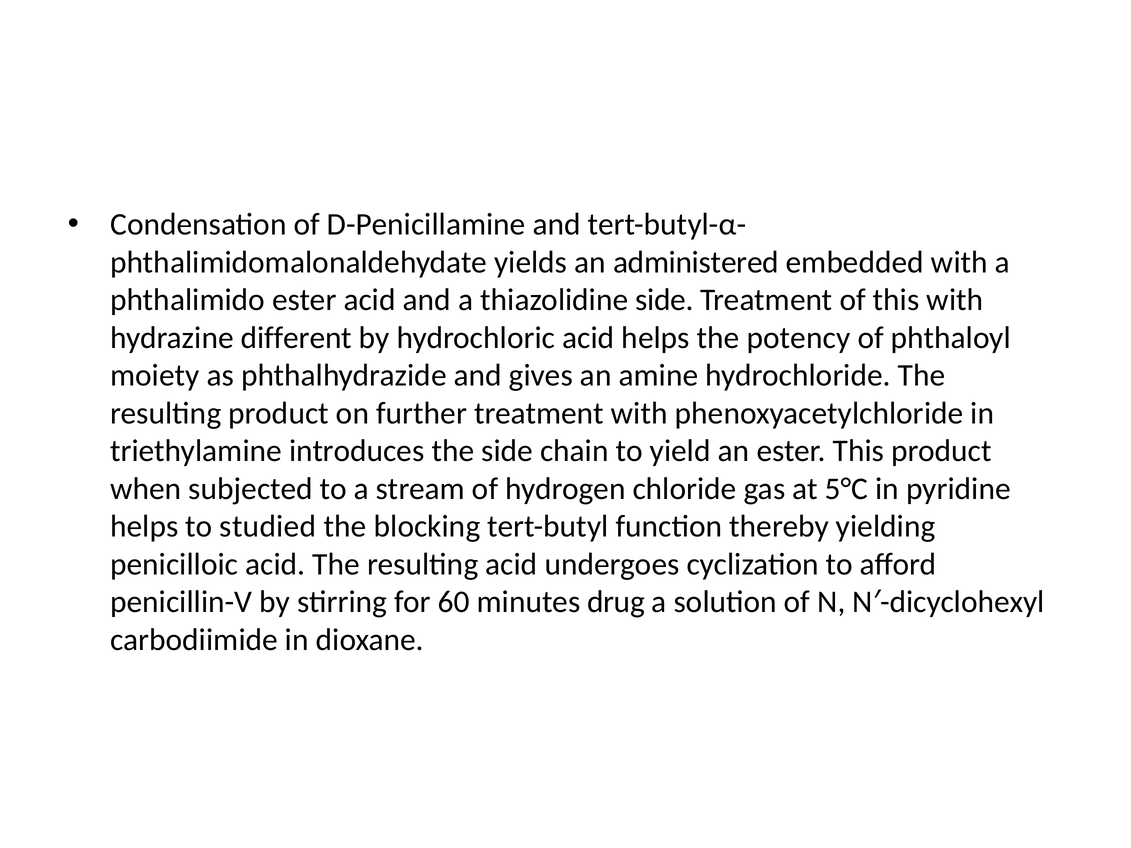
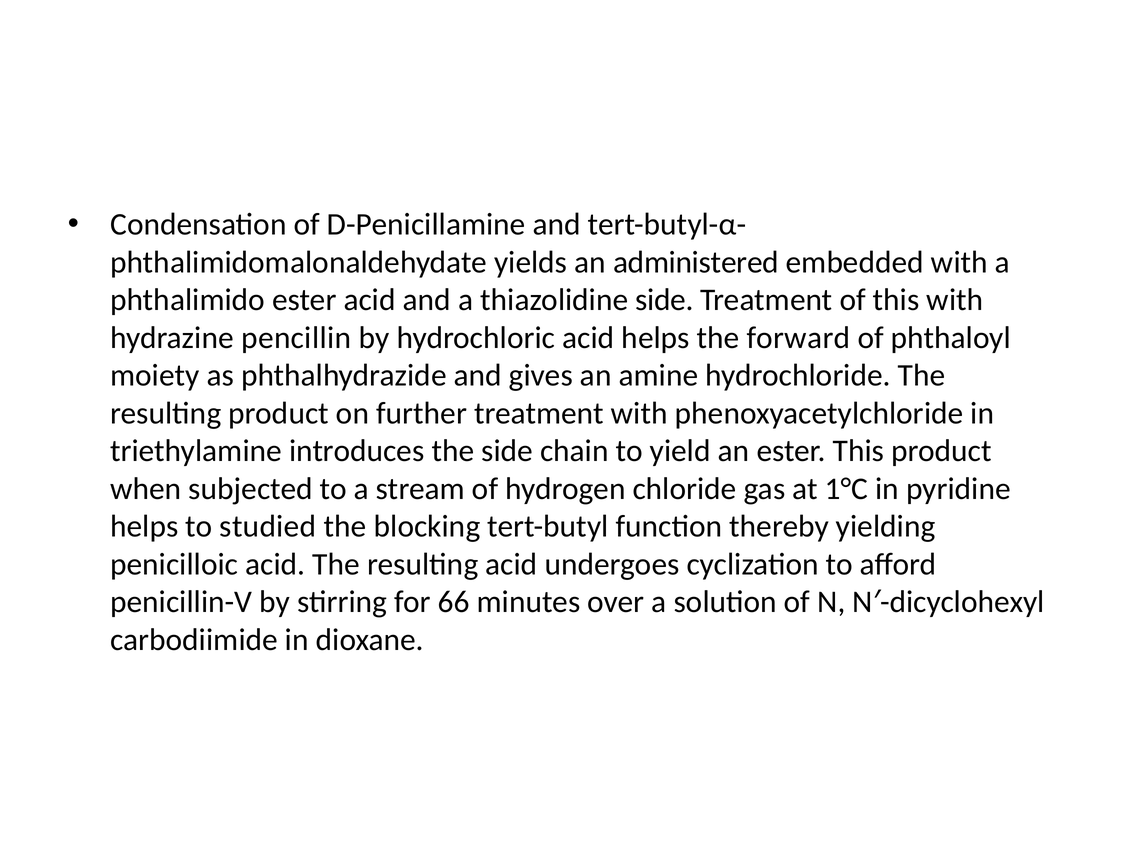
different: different -> pencillin
potency: potency -> forward
5°C: 5°C -> 1°C
60: 60 -> 66
drug: drug -> over
